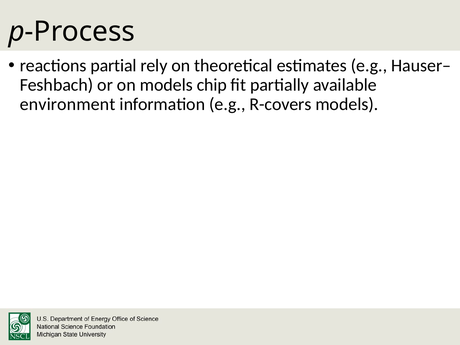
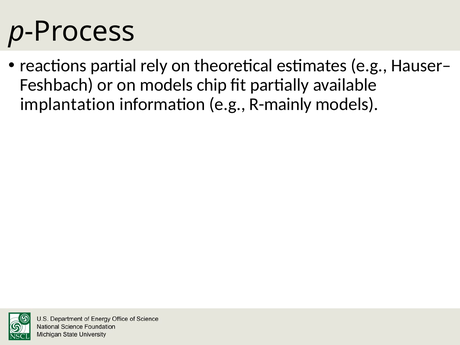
environment: environment -> implantation
R-covers: R-covers -> R-mainly
